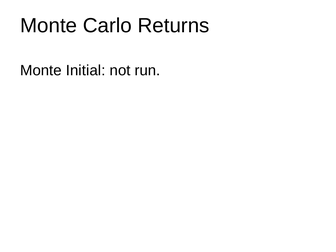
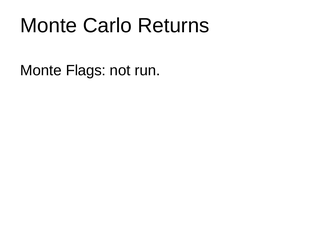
Initial: Initial -> Flags
